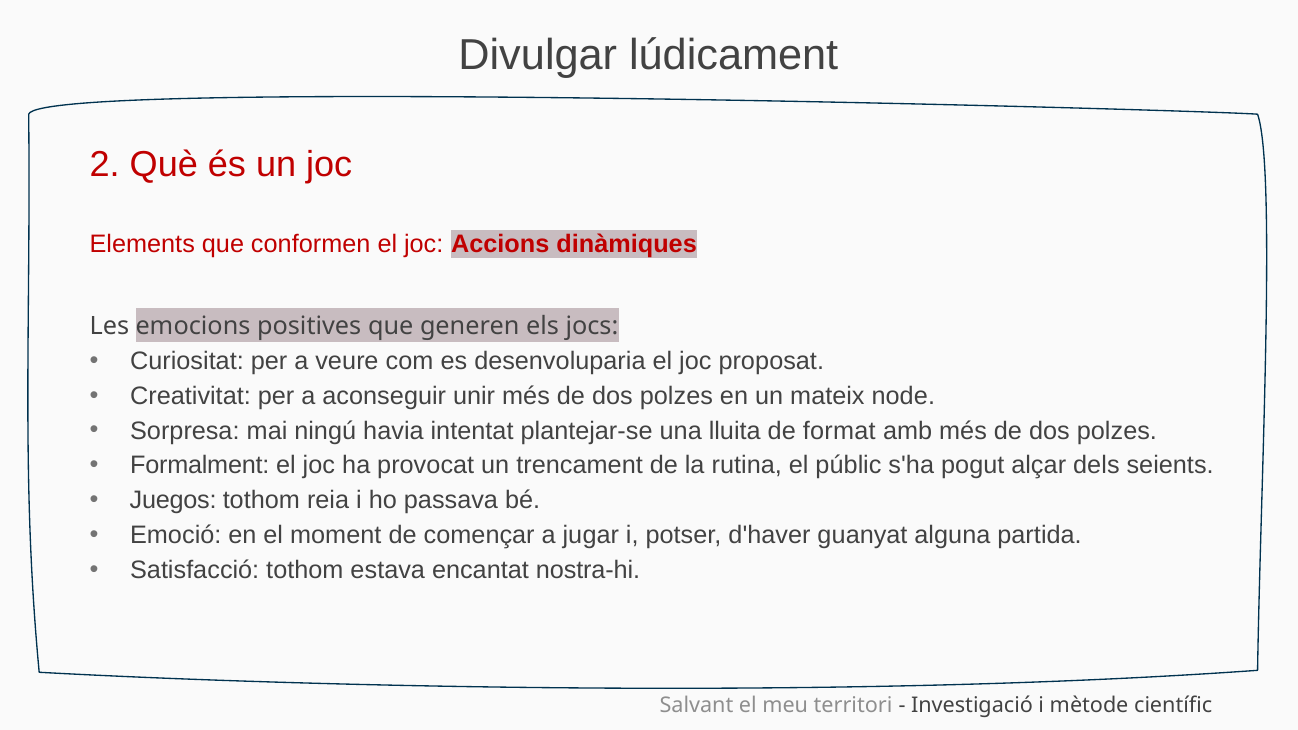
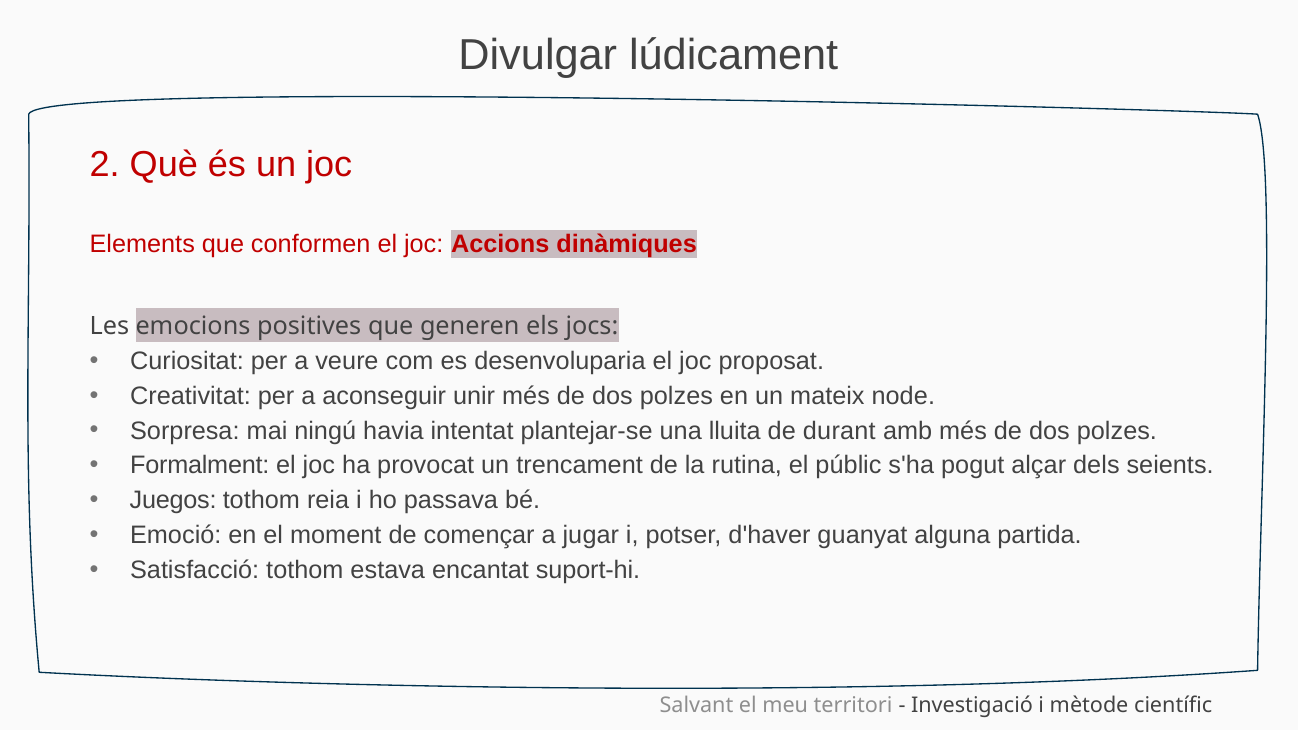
format: format -> durant
nostra-hi: nostra-hi -> suport-hi
